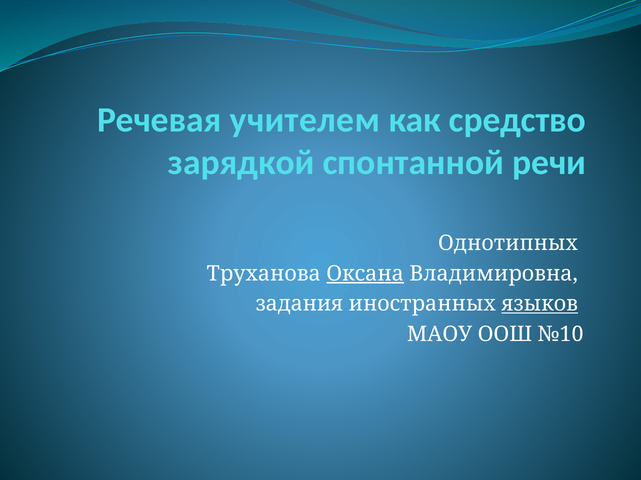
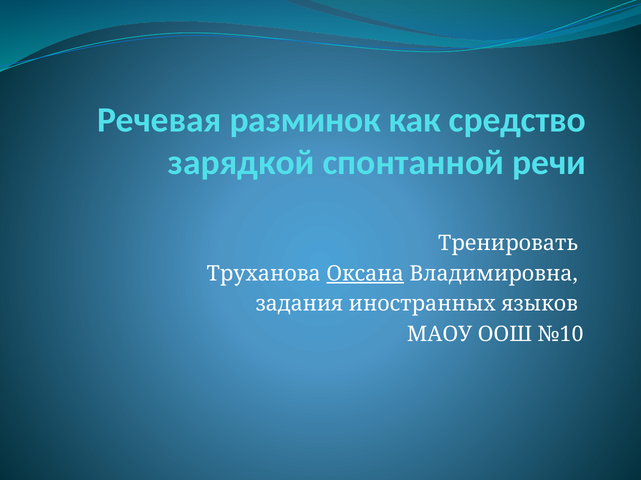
учителем: учителем -> разминок
Однотипных: Однотипных -> Тренировать
языков underline: present -> none
